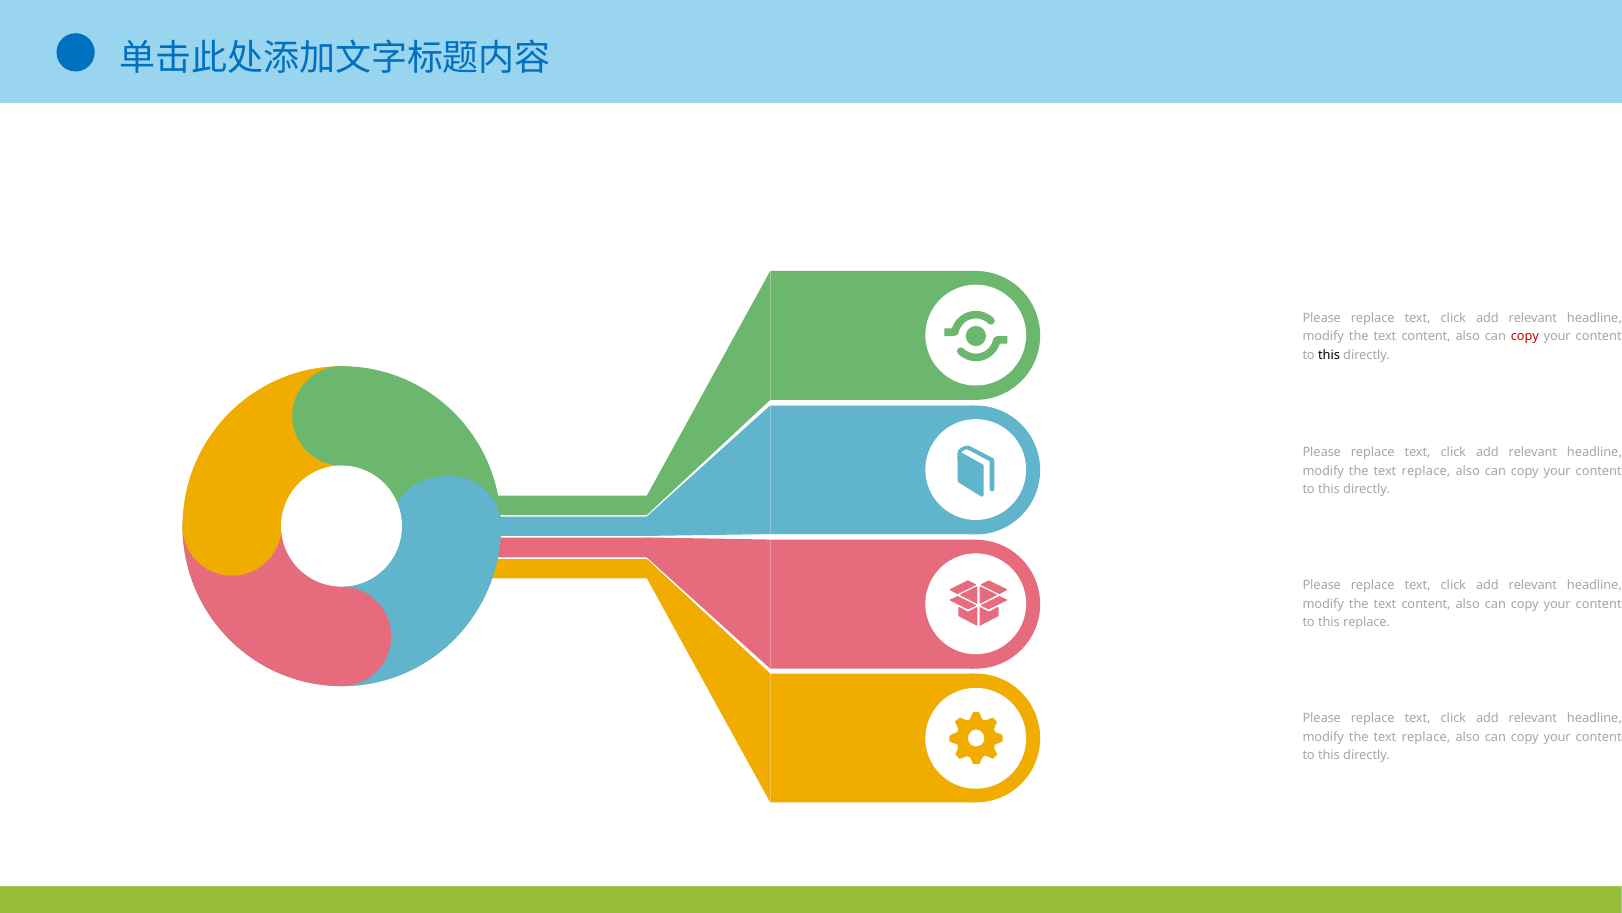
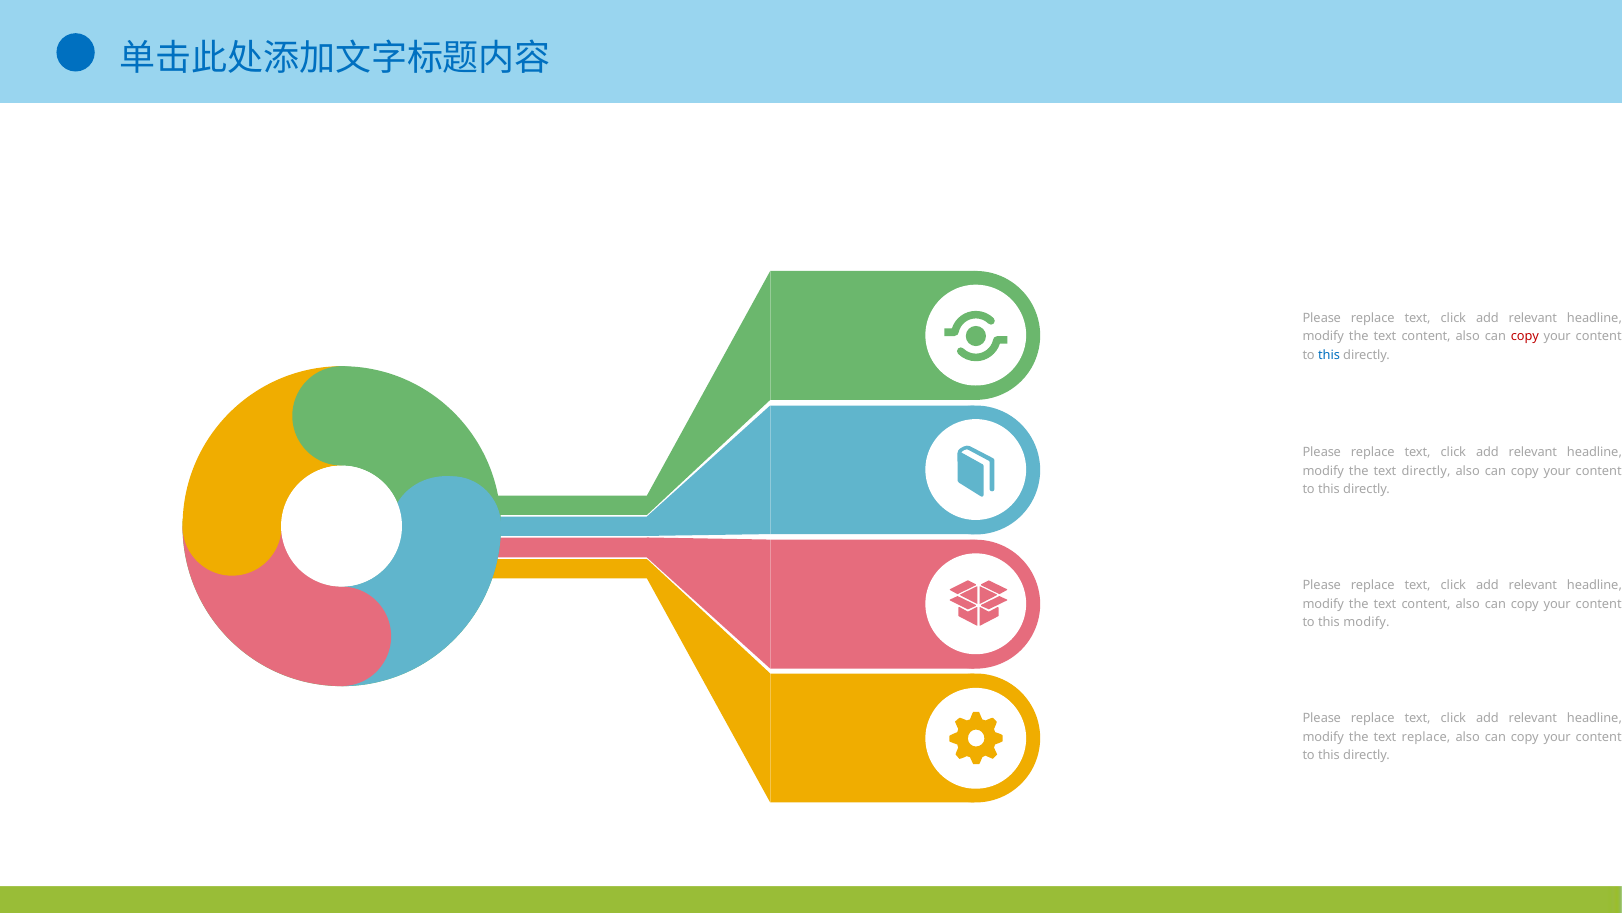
this at (1329, 355) colour: black -> blue
replace at (1426, 471): replace -> directly
this replace: replace -> modify
